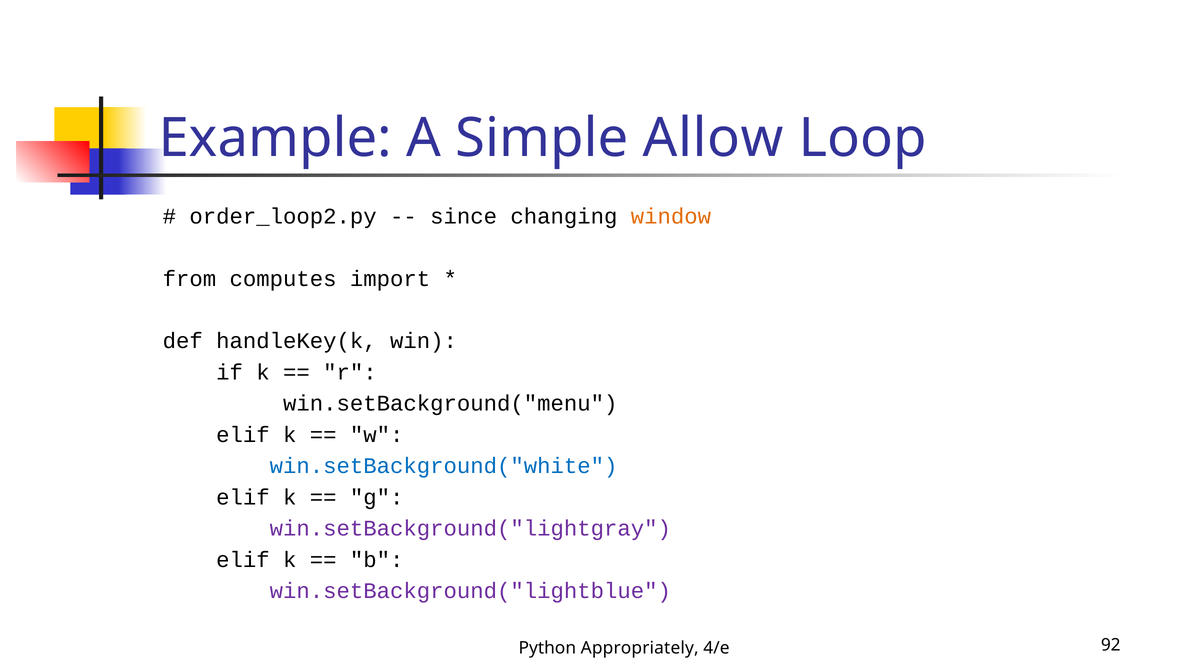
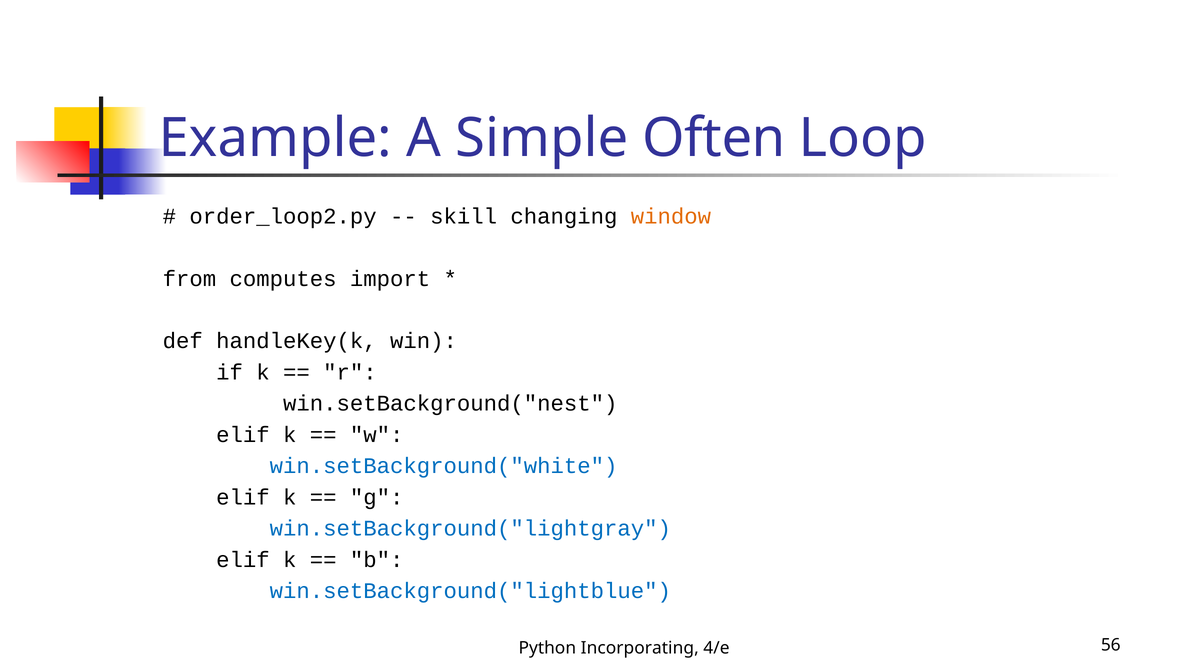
Allow: Allow -> Often
since: since -> skill
win.setBackground("menu: win.setBackground("menu -> win.setBackground("nest
win.setBackground("lightgray colour: purple -> blue
win.setBackground("lightblue colour: purple -> blue
Appropriately: Appropriately -> Incorporating
92: 92 -> 56
